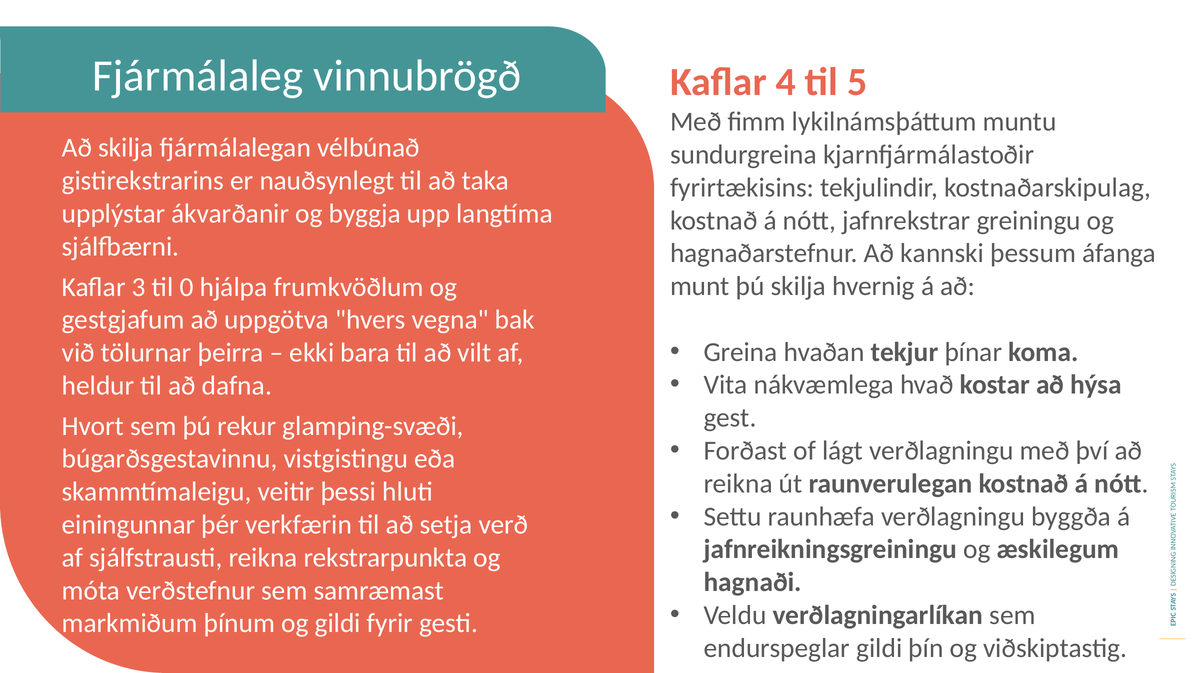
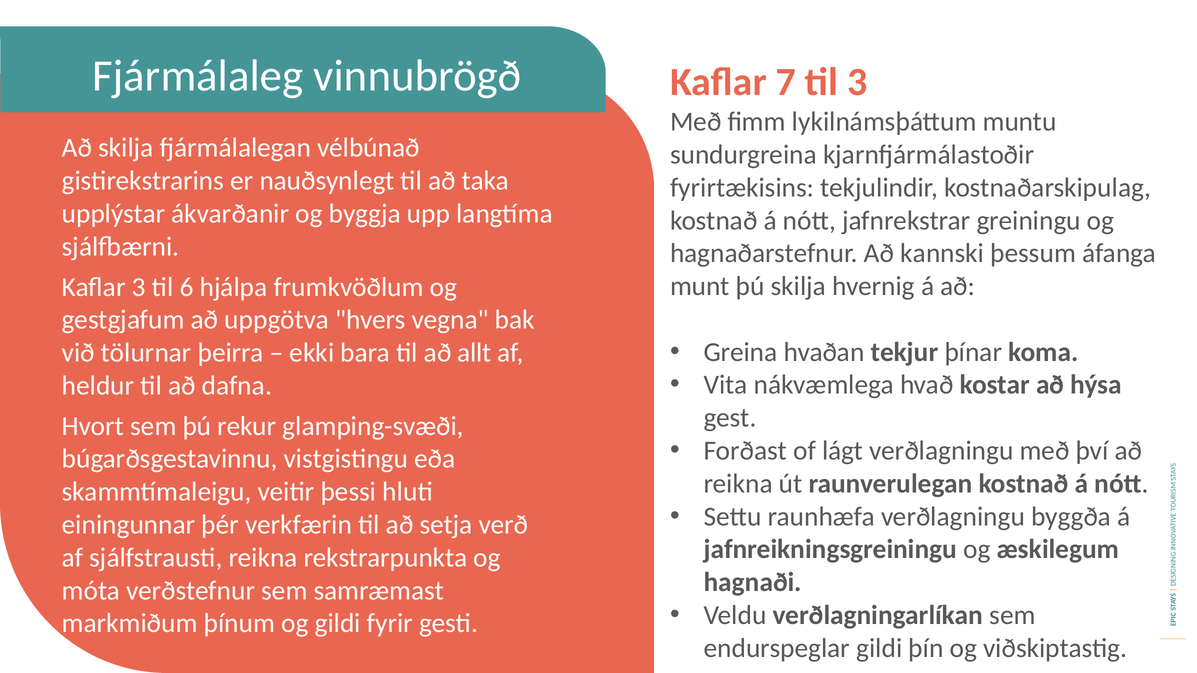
4: 4 -> 7
til 5: 5 -> 3
0: 0 -> 6
vilt: vilt -> allt
